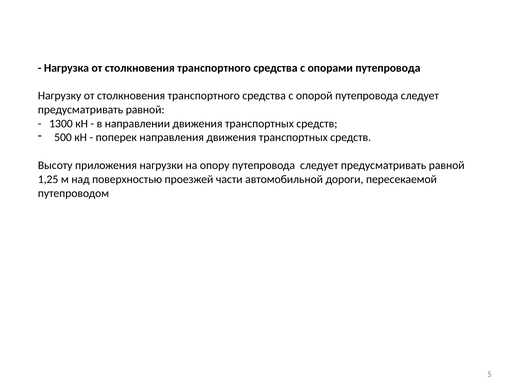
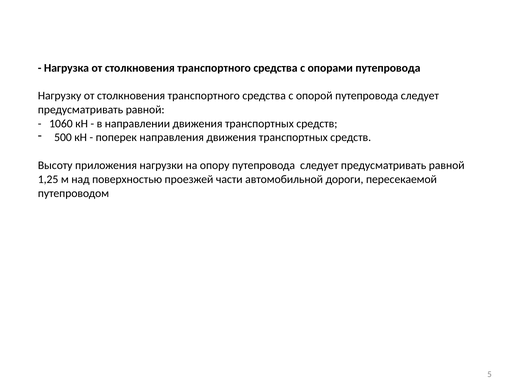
1300: 1300 -> 1060
